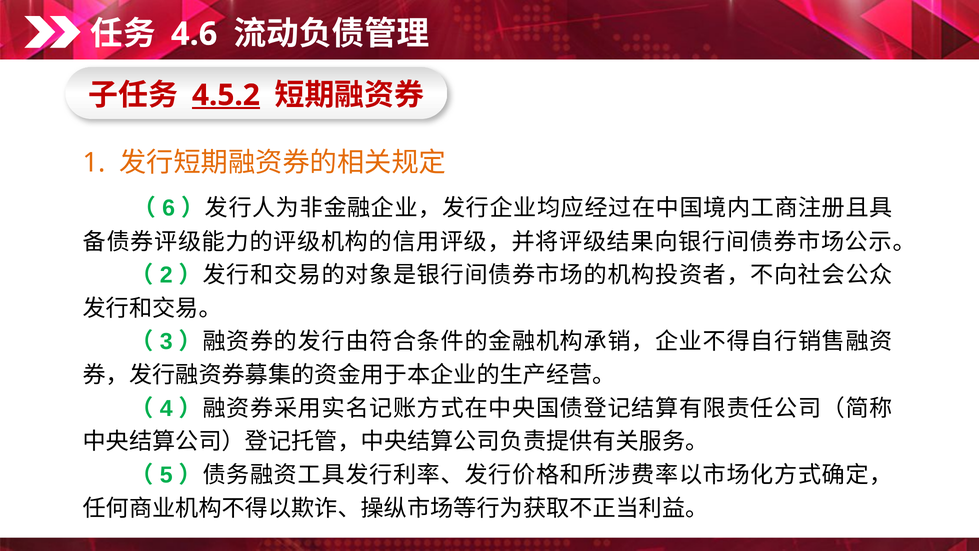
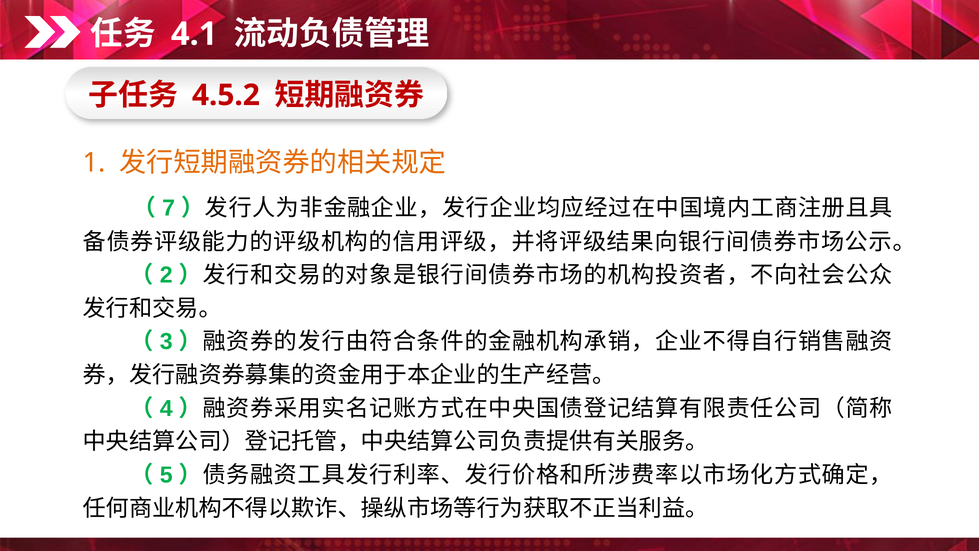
4.6: 4.6 -> 4.1
4.5.2 underline: present -> none
6: 6 -> 7
